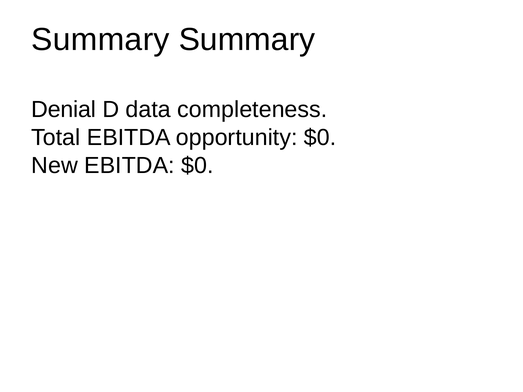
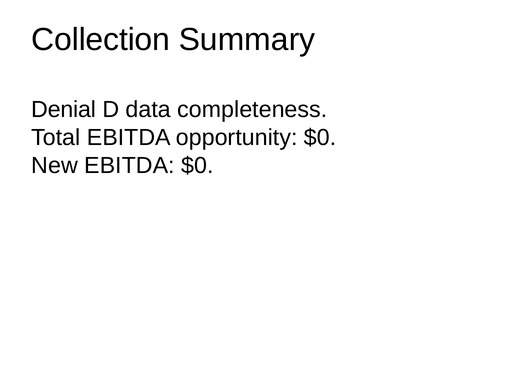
Summary at (100, 40): Summary -> Collection
